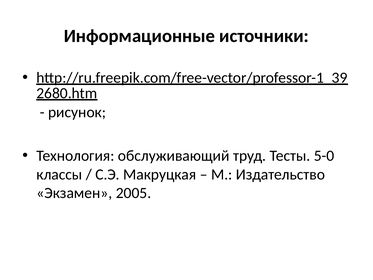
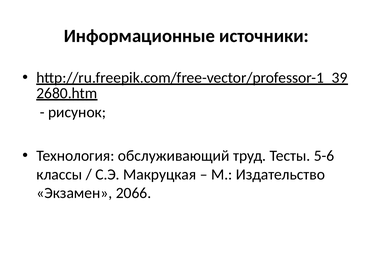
5-0: 5-0 -> 5-6
2005: 2005 -> 2066
